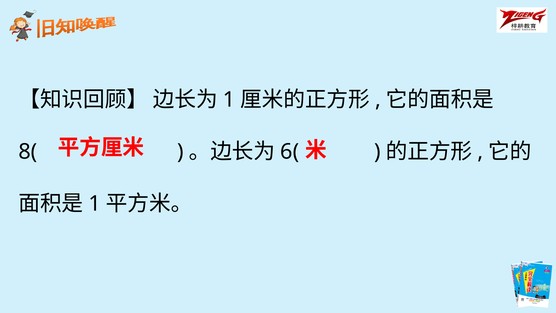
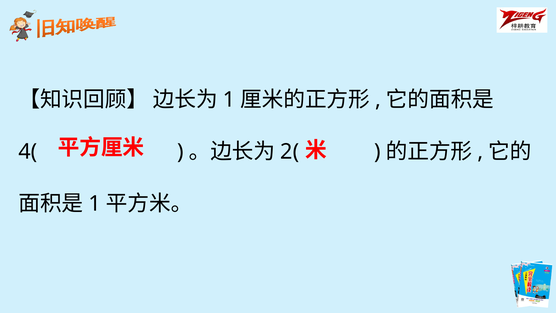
8(: 8( -> 4(
6(: 6( -> 2(
